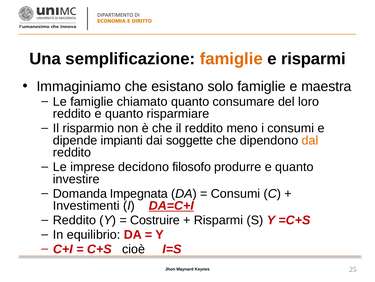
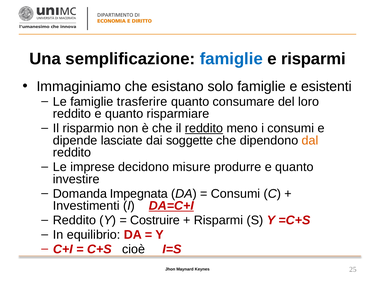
famiglie at (231, 59) colour: orange -> blue
maestra: maestra -> esistenti
chiamato: chiamato -> trasferire
reddito at (204, 128) underline: none -> present
impianti: impianti -> lasciate
filosofo: filosofo -> misure
